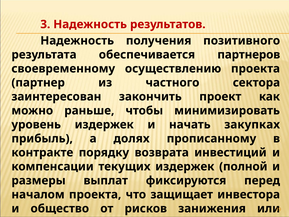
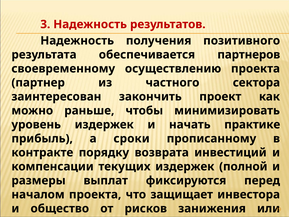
закупках: закупках -> практике
долях: долях -> сроки
